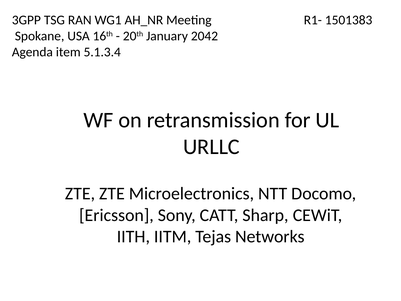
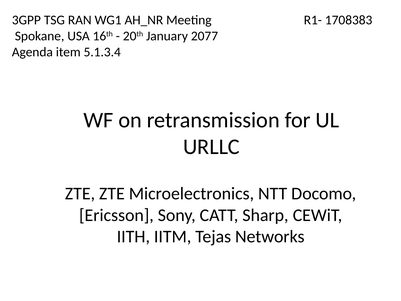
1501383: 1501383 -> 1708383
2042: 2042 -> 2077
